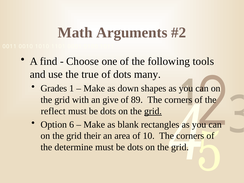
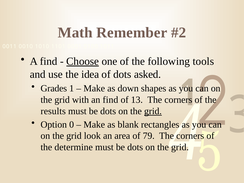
Arguments: Arguments -> Remember
Choose underline: none -> present
true: true -> idea
many: many -> asked
an give: give -> find
89: 89 -> 13
reflect: reflect -> results
6: 6 -> 0
their: their -> look
10: 10 -> 79
